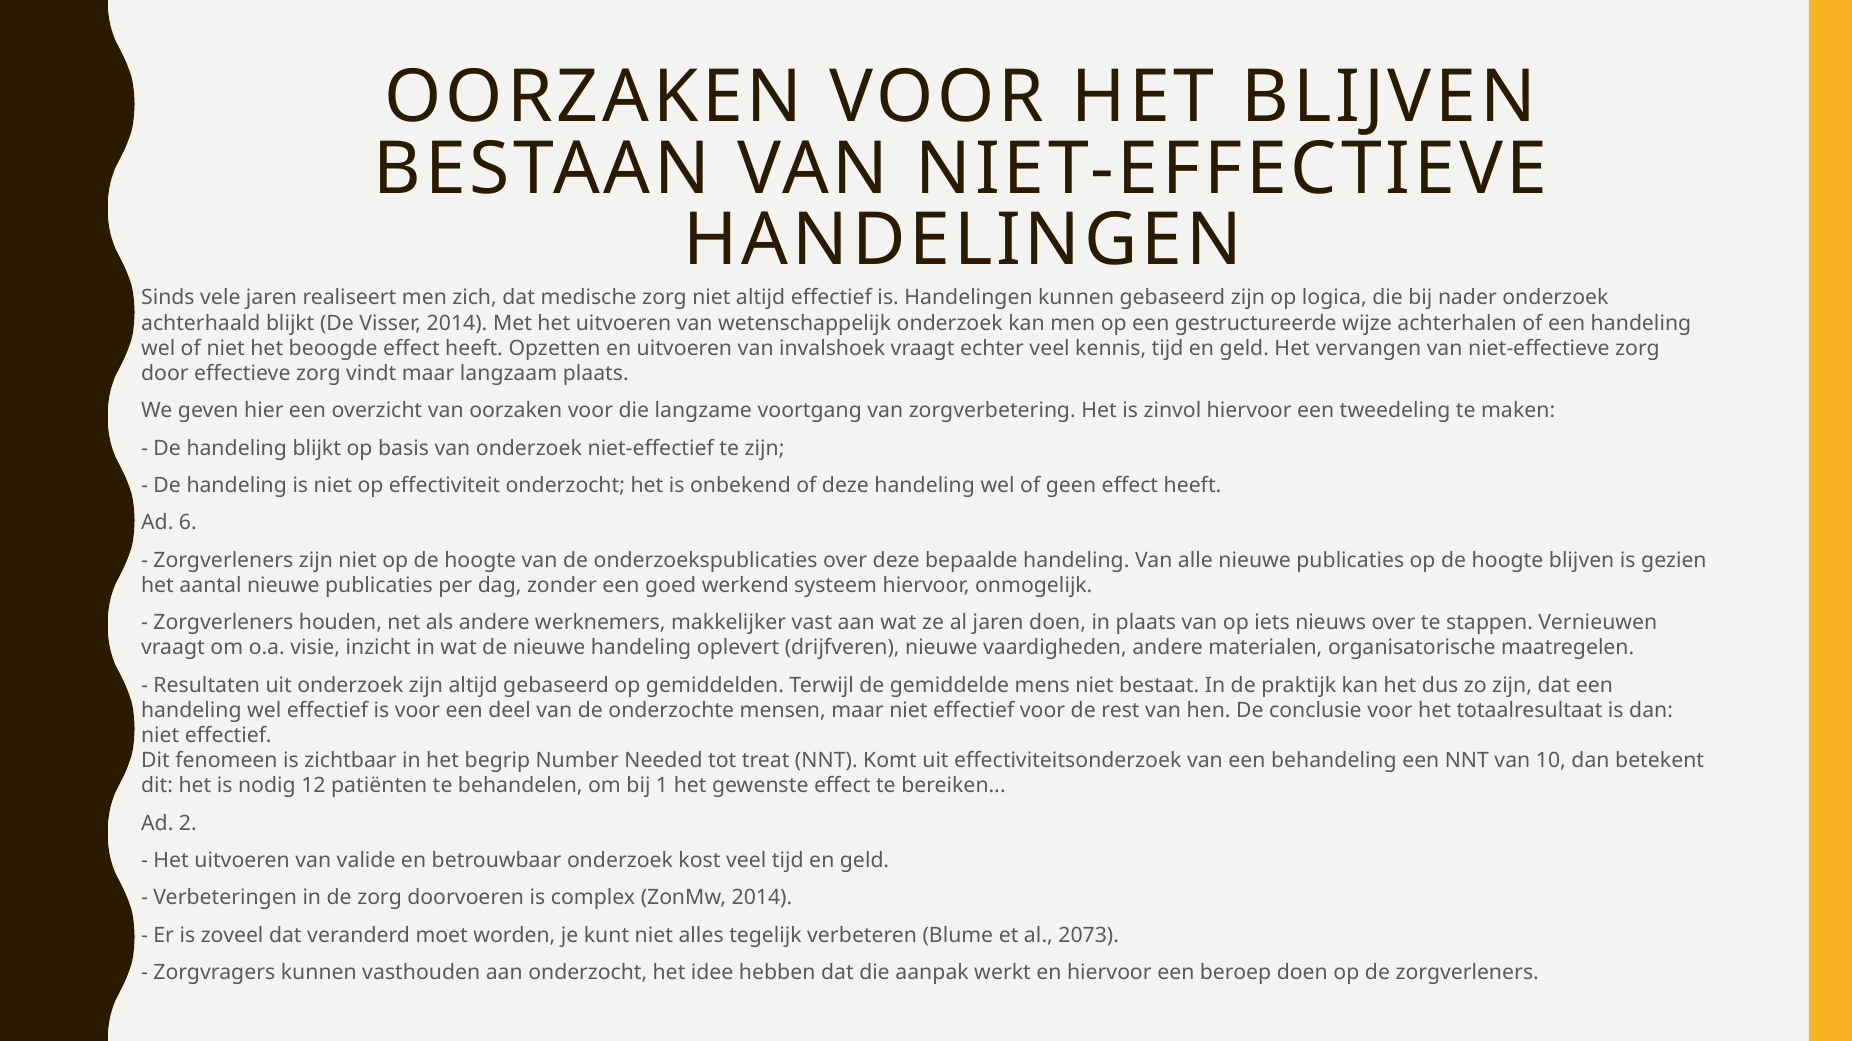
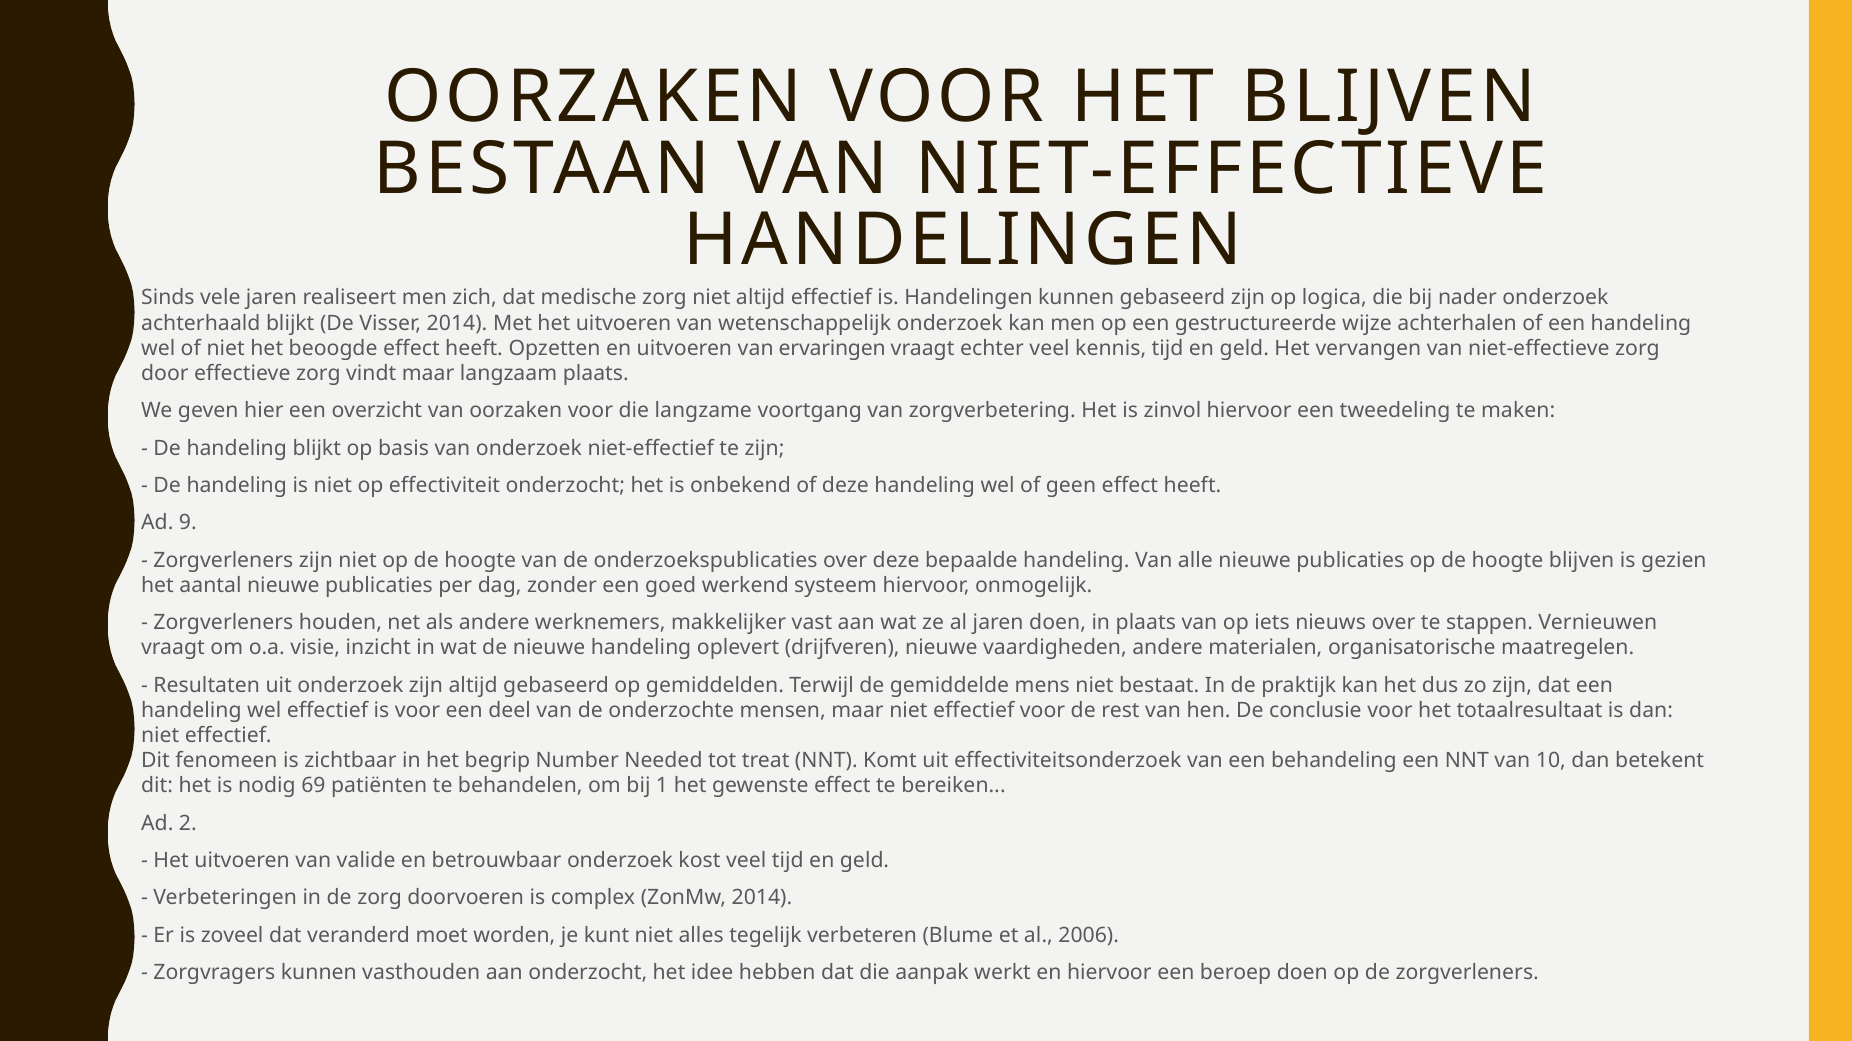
invalshoek: invalshoek -> ervaringen
6: 6 -> 9
12: 12 -> 69
2073: 2073 -> 2006
